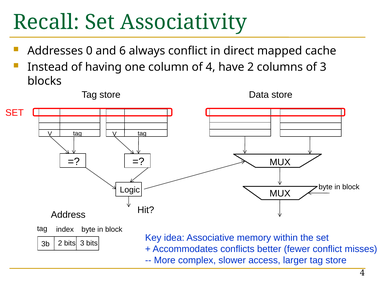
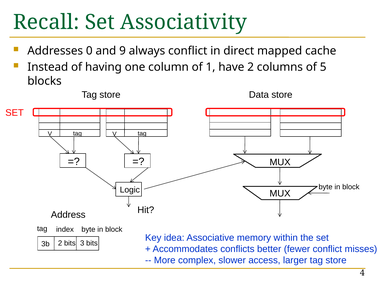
6: 6 -> 9
of 4: 4 -> 1
of 3: 3 -> 5
